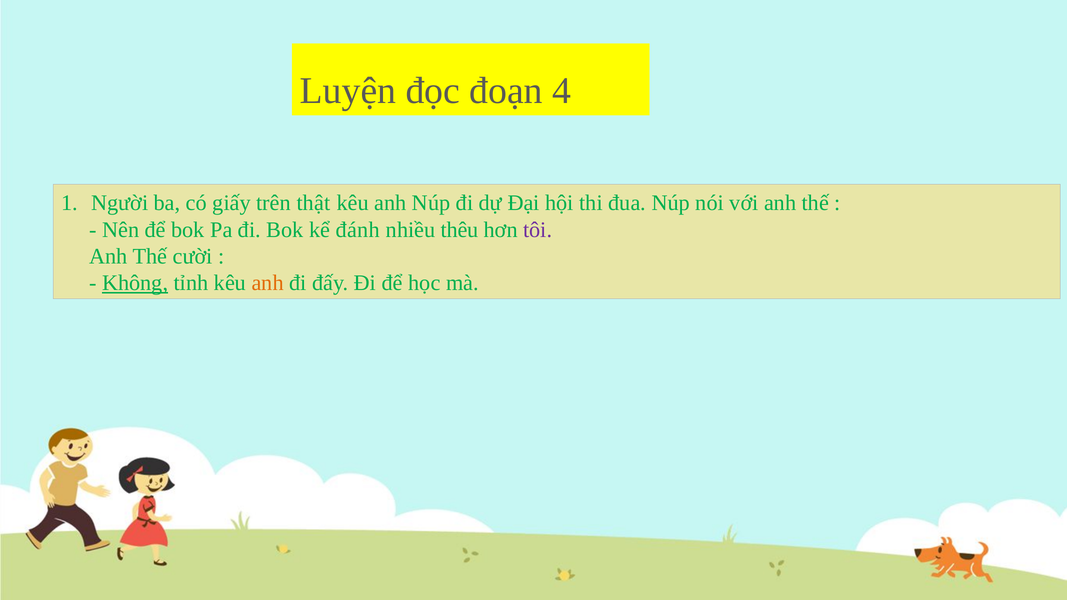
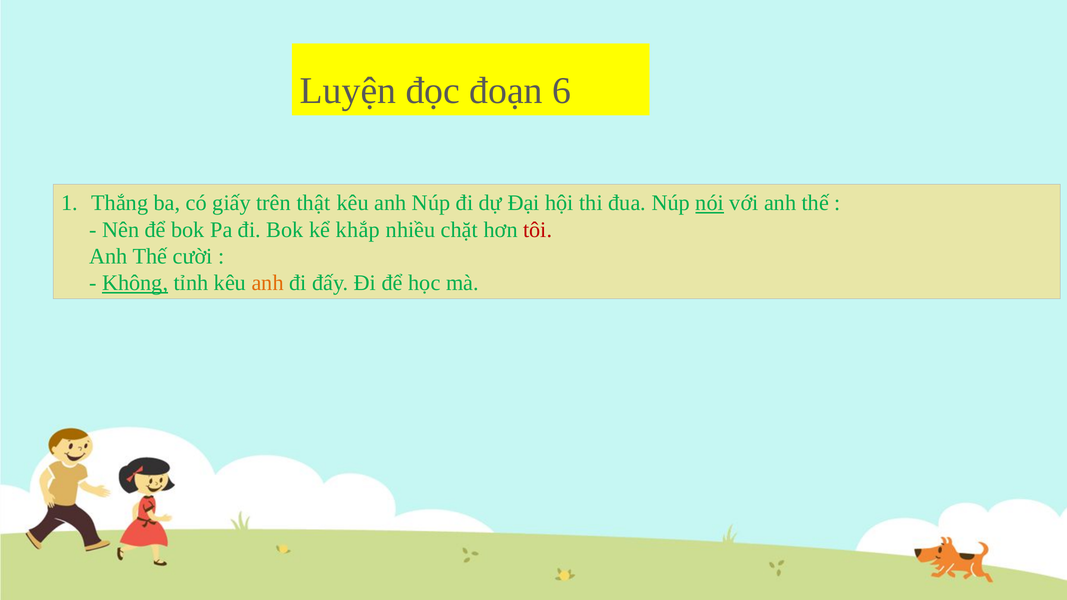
4: 4 -> 6
Người: Người -> Thắng
nói underline: none -> present
đánh: đánh -> khắp
thêu: thêu -> chặt
tôi colour: purple -> red
